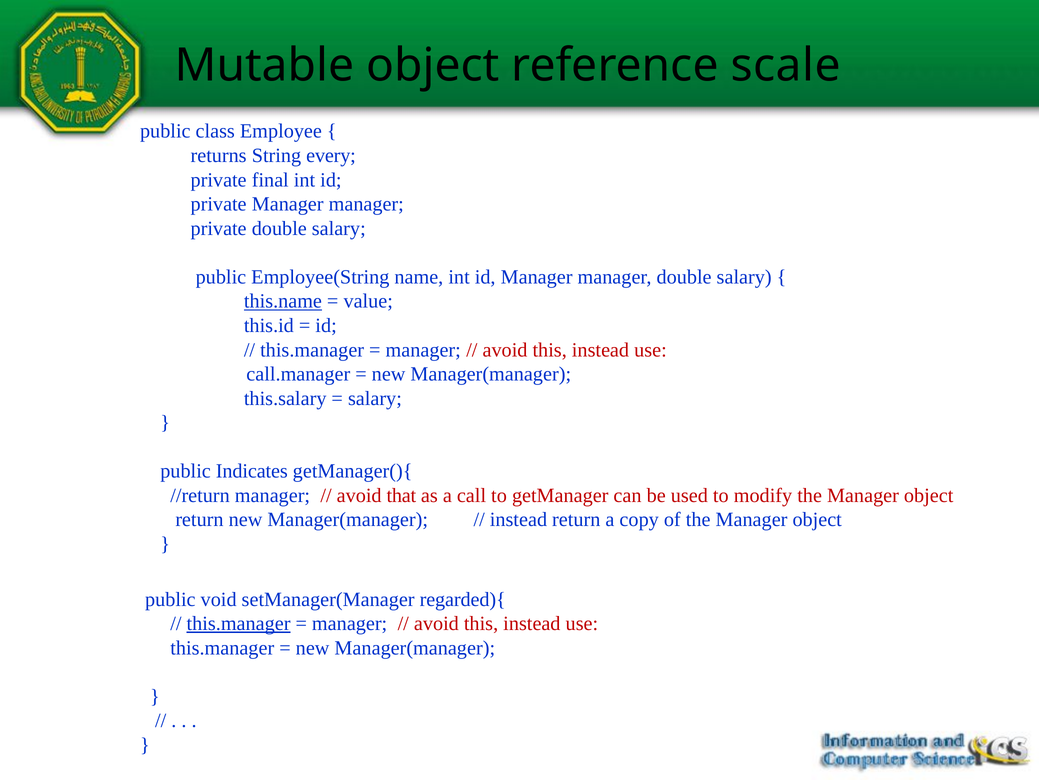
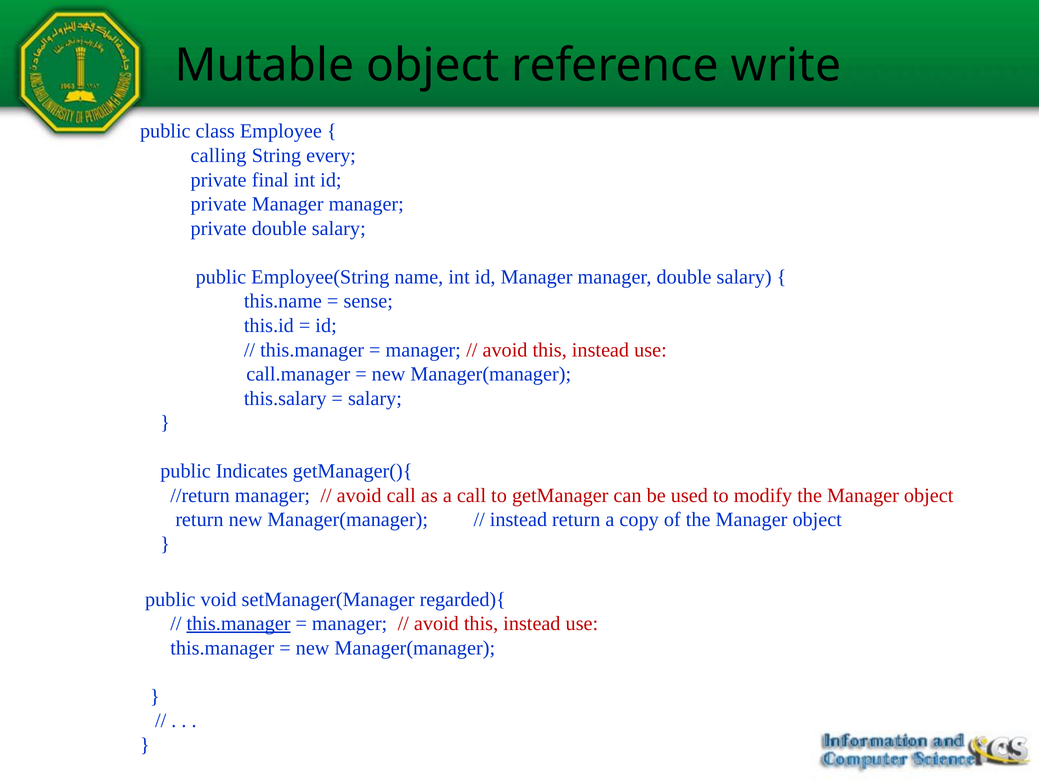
scale: scale -> write
returns: returns -> calling
this.name underline: present -> none
value: value -> sense
avoid that: that -> call
